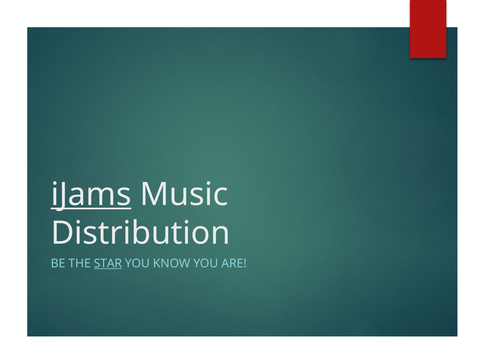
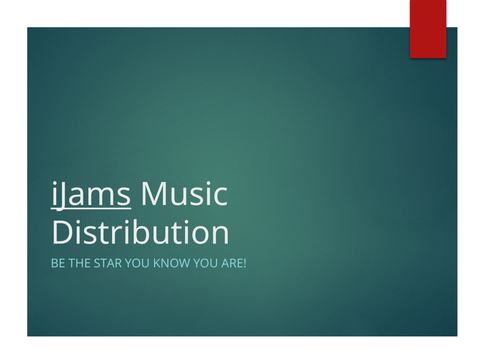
STAR underline: present -> none
